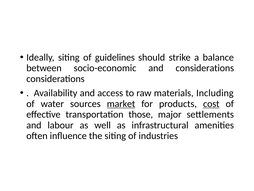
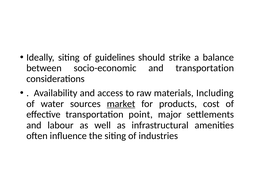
and considerations: considerations -> transportation
cost underline: present -> none
those: those -> point
